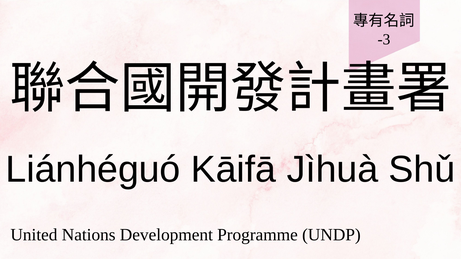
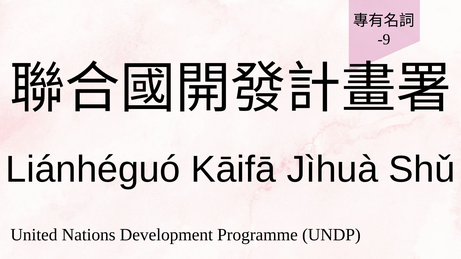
-3: -3 -> -9
